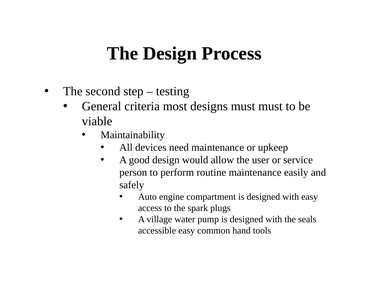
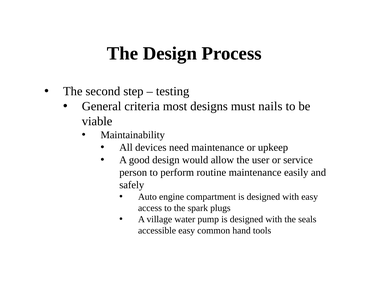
must must: must -> nails
